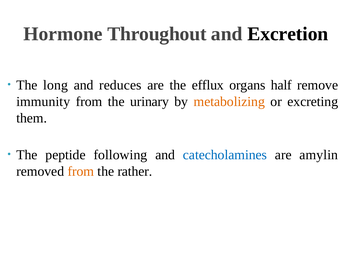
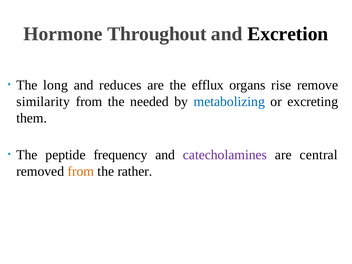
half: half -> rise
immunity: immunity -> similarity
urinary: urinary -> needed
metabolizing colour: orange -> blue
following: following -> frequency
catecholamines colour: blue -> purple
amylin: amylin -> central
